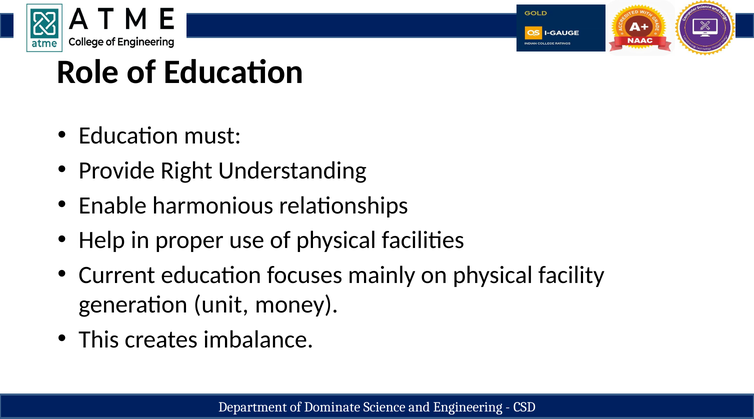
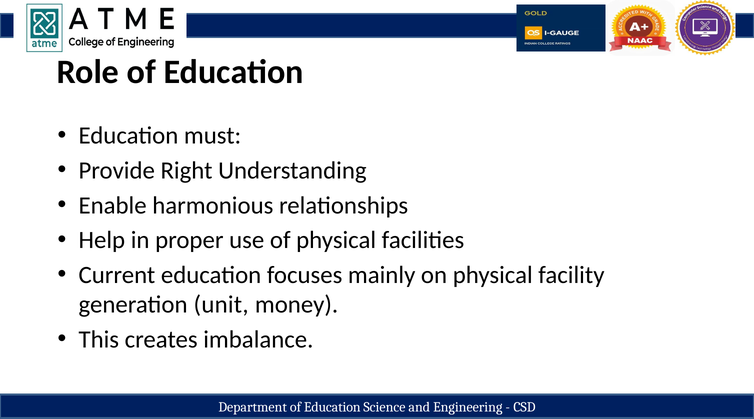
Department of Dominate: Dominate -> Education
